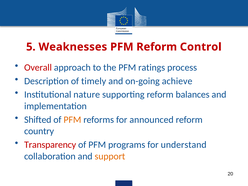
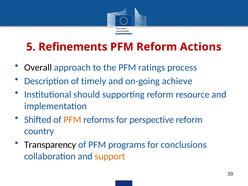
Weaknesses: Weaknesses -> Refinements
Control: Control -> Actions
Overall colour: red -> black
nature: nature -> should
balances: balances -> resource
announced: announced -> perspective
Transparency colour: red -> black
understand: understand -> conclusions
